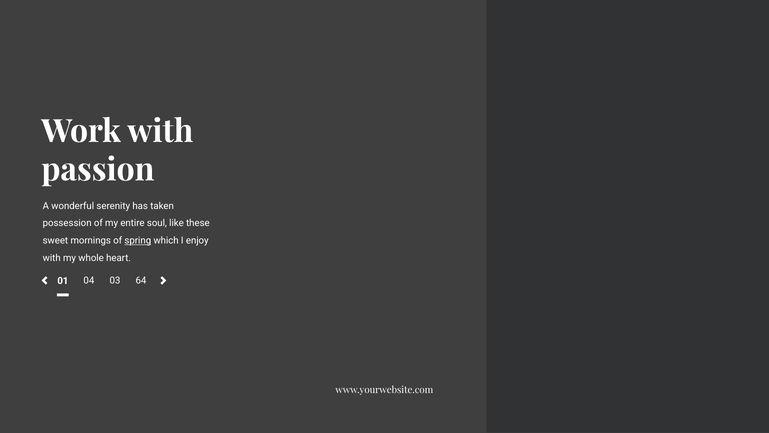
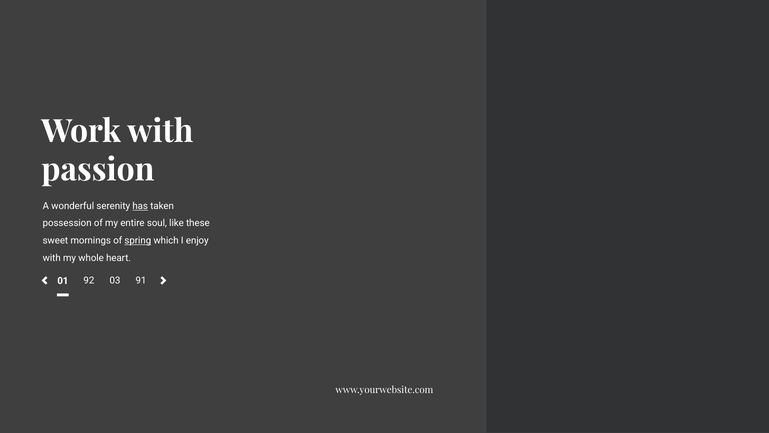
has underline: none -> present
04: 04 -> 92
64: 64 -> 91
